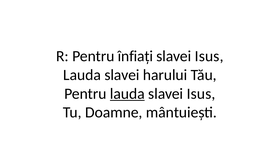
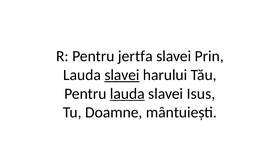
înfiați: înfiați -> jertfa
Isus at (209, 56): Isus -> Prin
slavei at (122, 75) underline: none -> present
